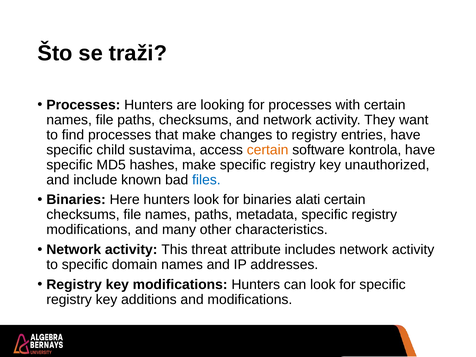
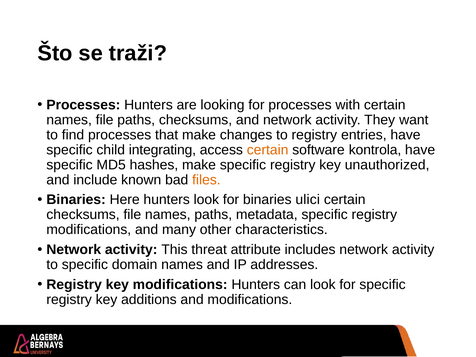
sustavima: sustavima -> integrating
files colour: blue -> orange
alati: alati -> ulici
